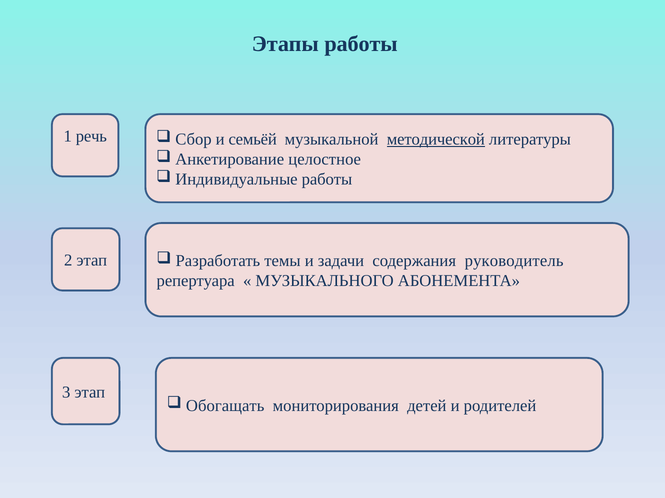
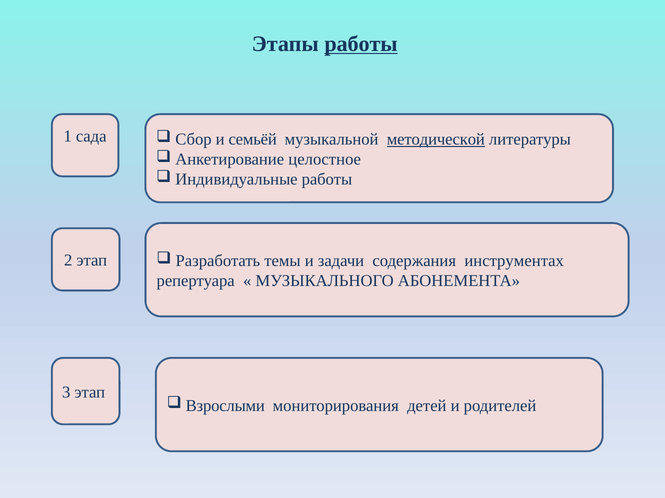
работы at (361, 44) underline: none -> present
речь: речь -> сада
руководитель: руководитель -> инструментах
Обогащать: Обогащать -> Взрослыми
